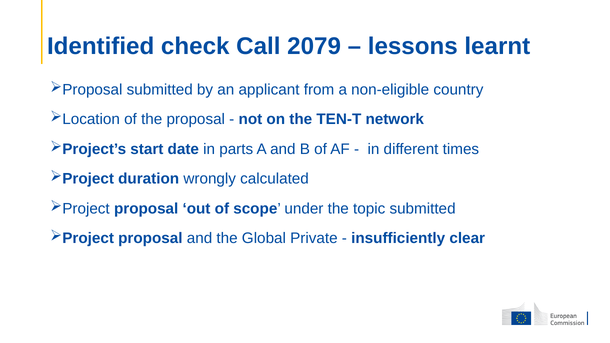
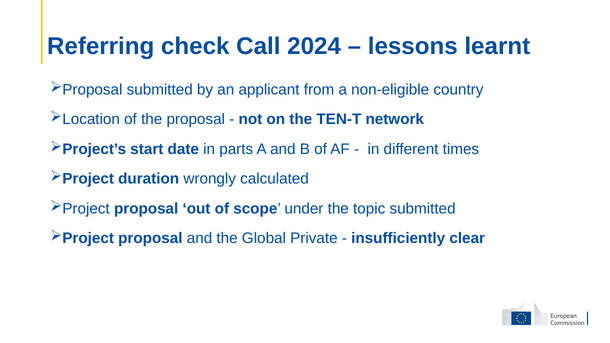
Identified: Identified -> Referring
2079: 2079 -> 2024
